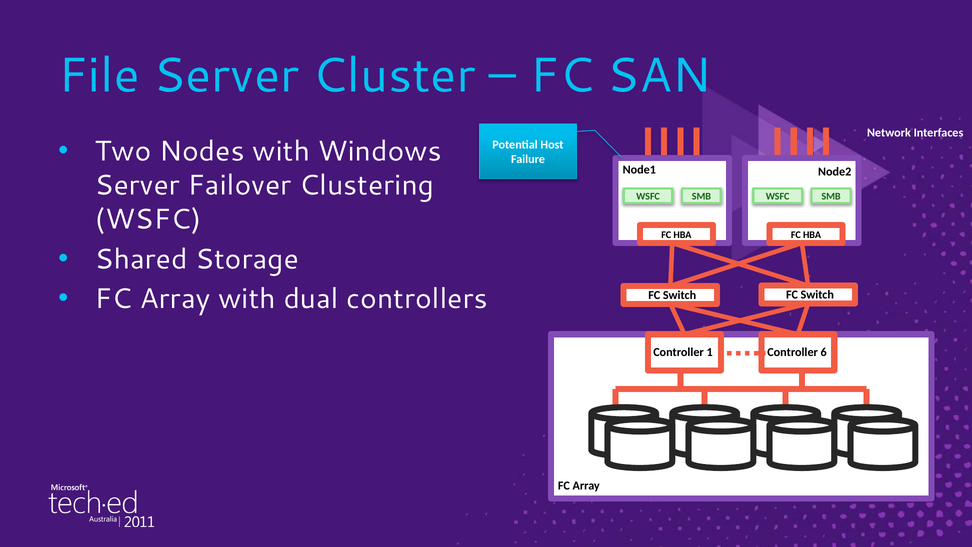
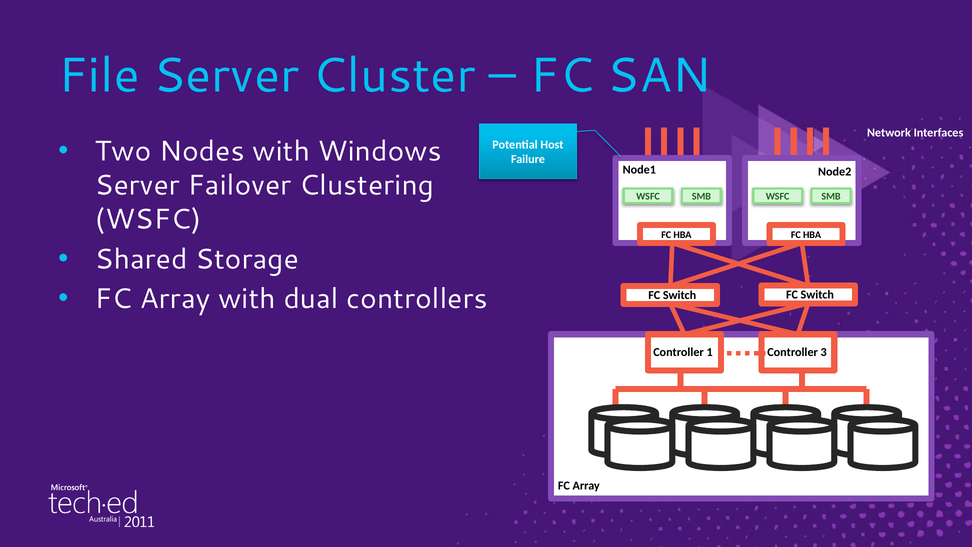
6: 6 -> 3
